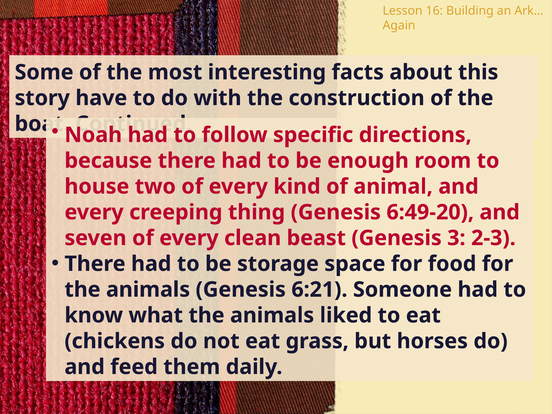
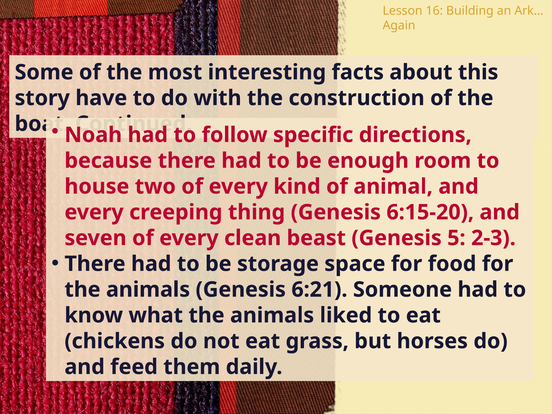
6:49-20: 6:49-20 -> 6:15-20
3: 3 -> 5
